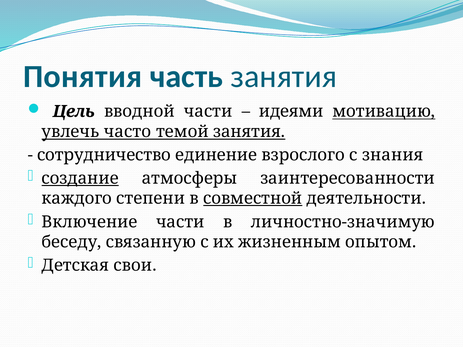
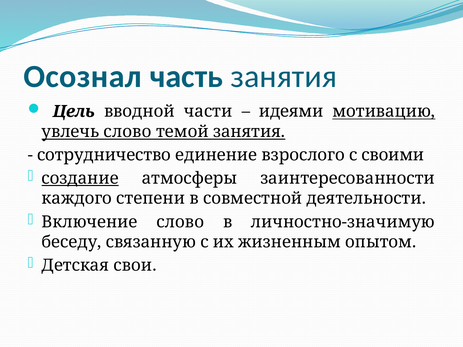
Понятия: Понятия -> Осознал
увлечь часто: часто -> слово
знания: знания -> своими
совместной underline: present -> none
Включение части: части -> слово
